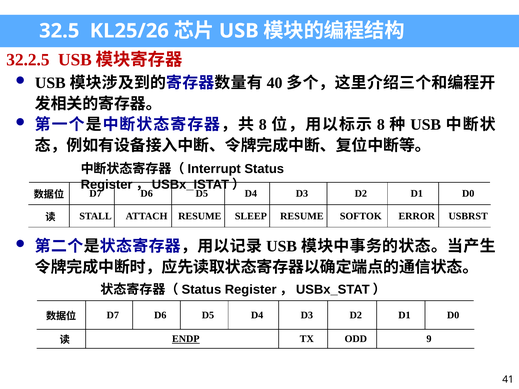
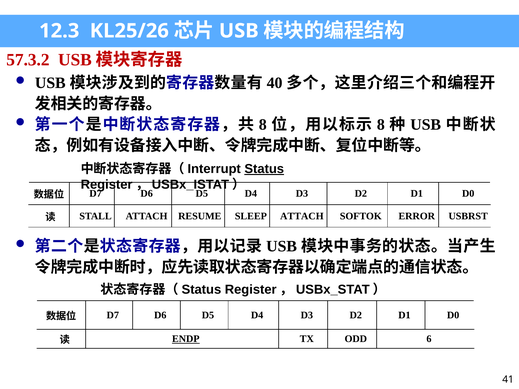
32.5: 32.5 -> 12.3
32.2.5: 32.2.5 -> 57.3.2
Status underline: none -> present
SLEEP RESUME: RESUME -> ATTACH
9: 9 -> 6
